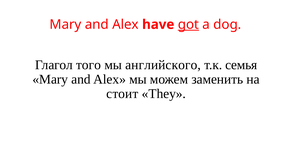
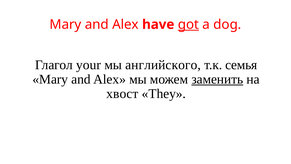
того: того -> your
заменить underline: none -> present
стоит: стоит -> хвост
